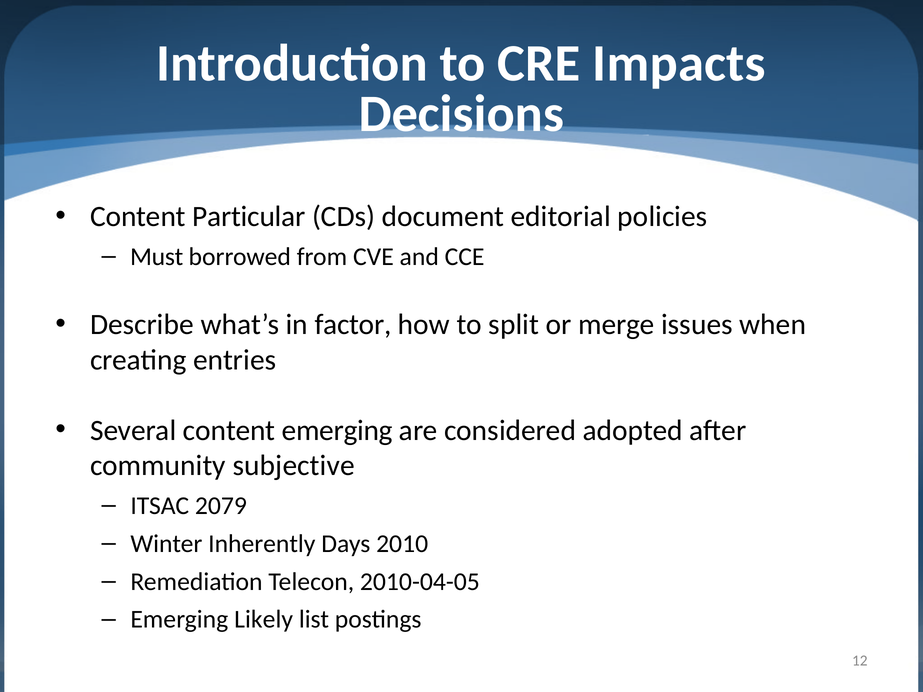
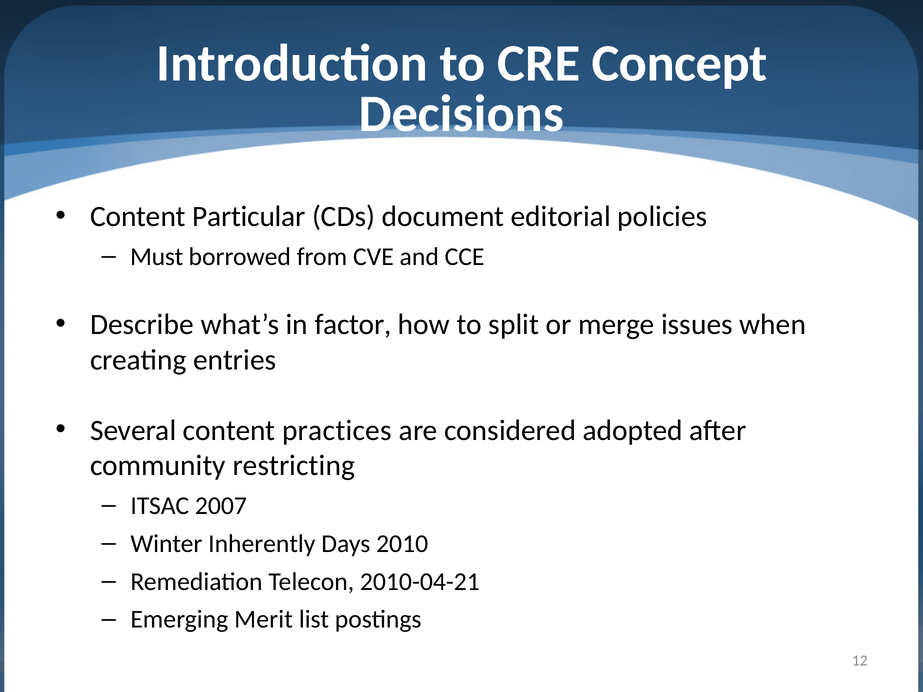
Impacts: Impacts -> Concept
content emerging: emerging -> practices
subjective: subjective -> restricting
2079: 2079 -> 2007
2010-04-05: 2010-04-05 -> 2010-04-21
Likely: Likely -> Merit
